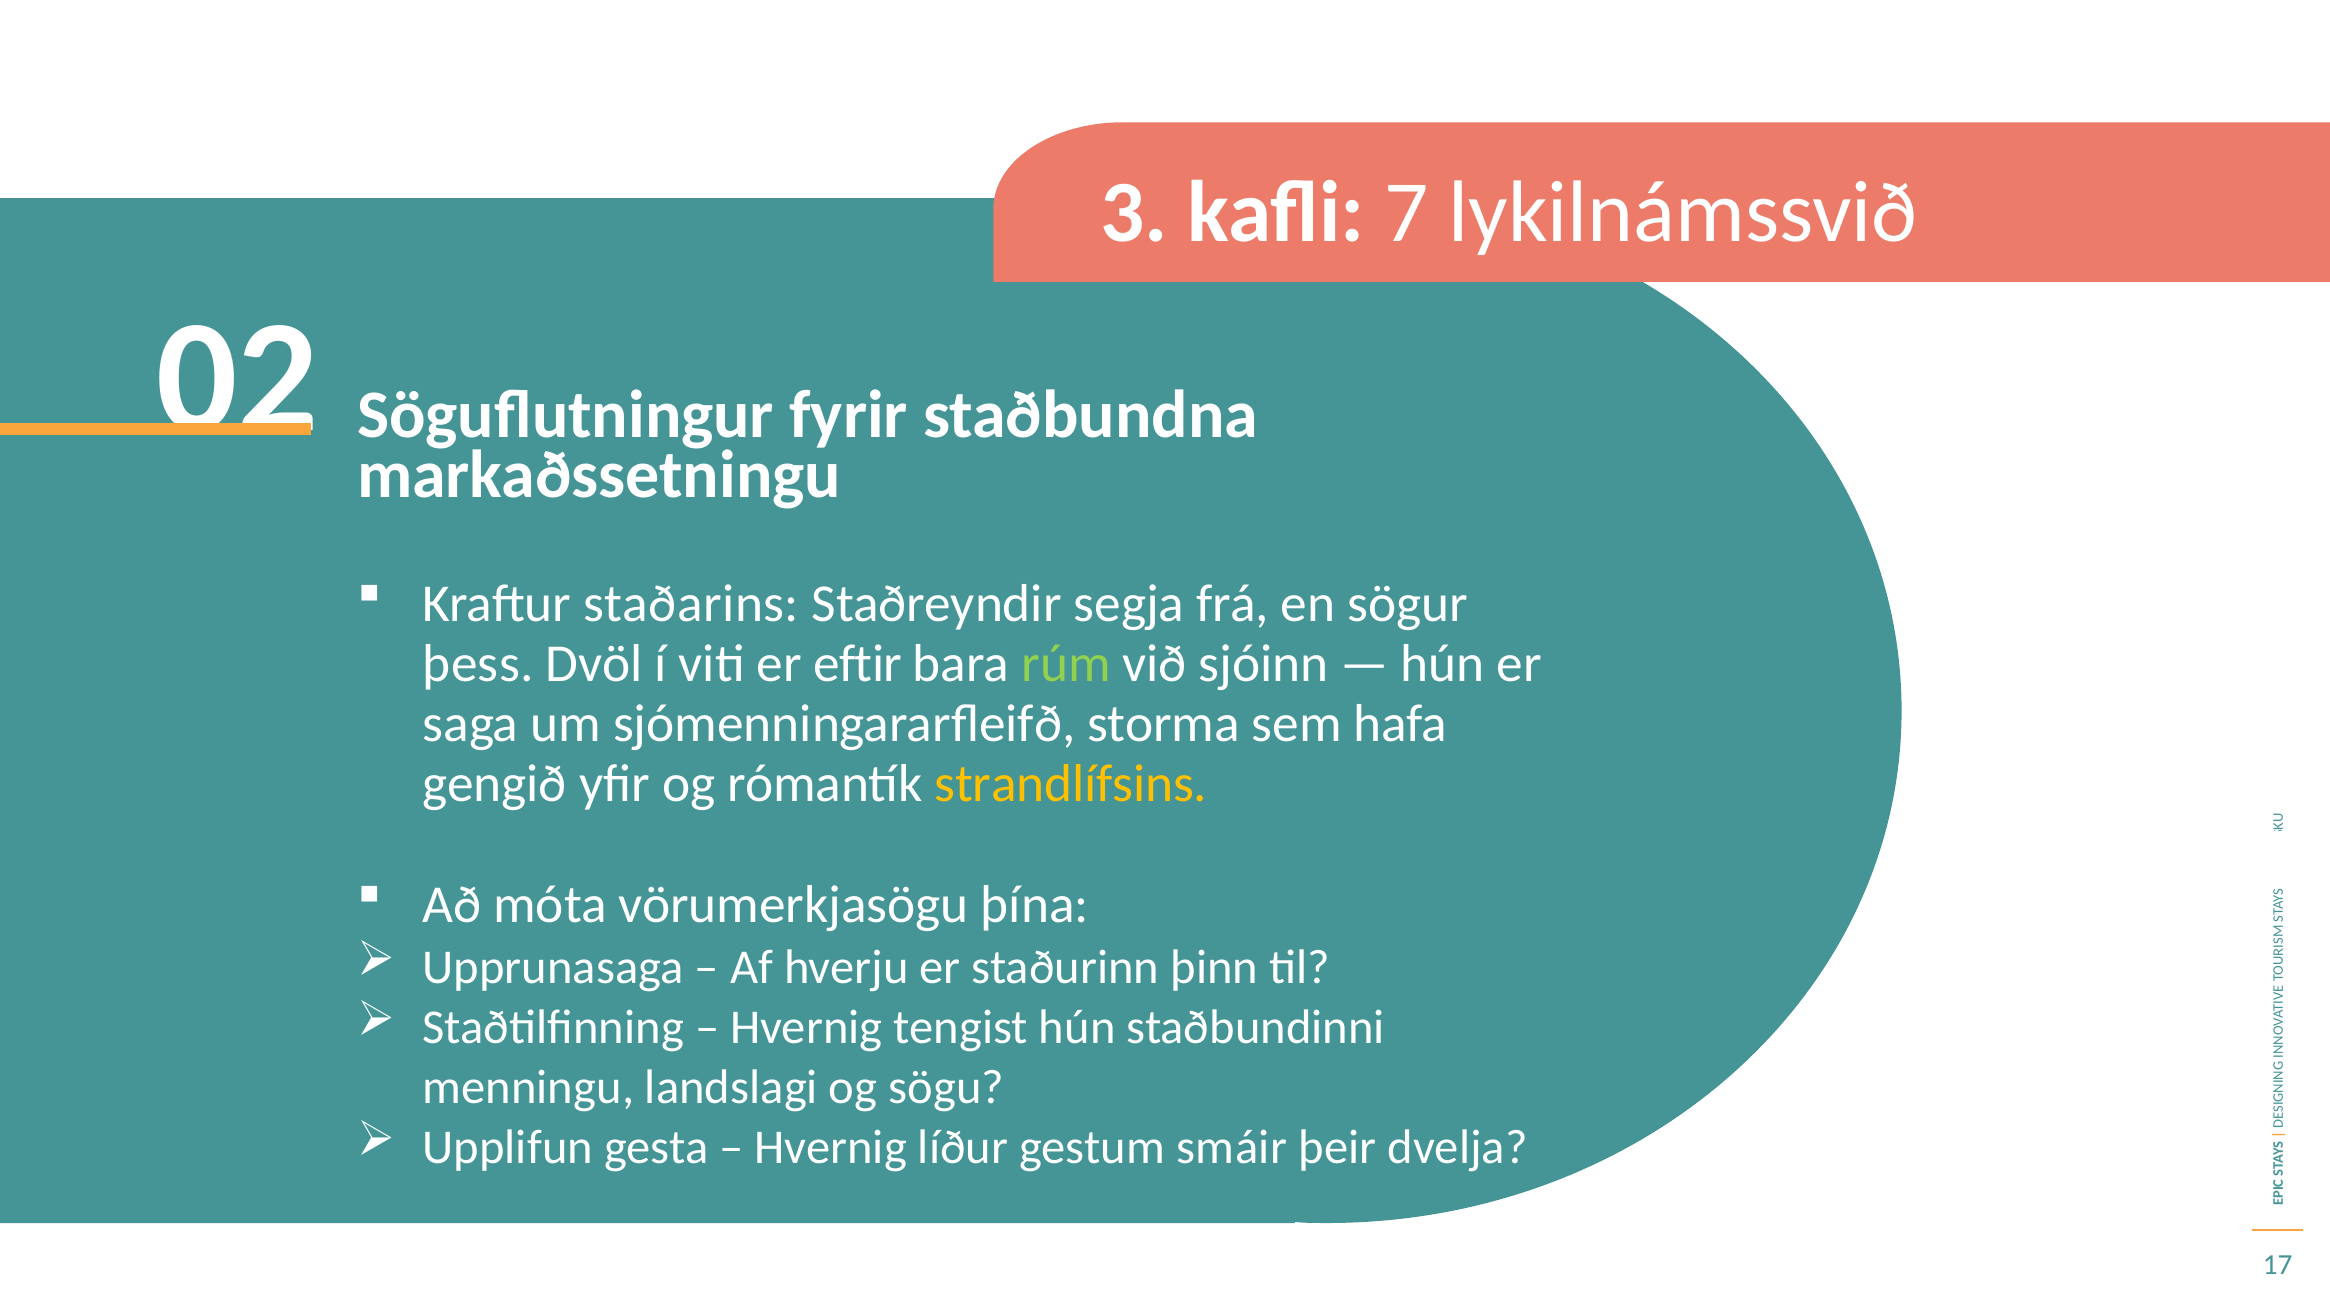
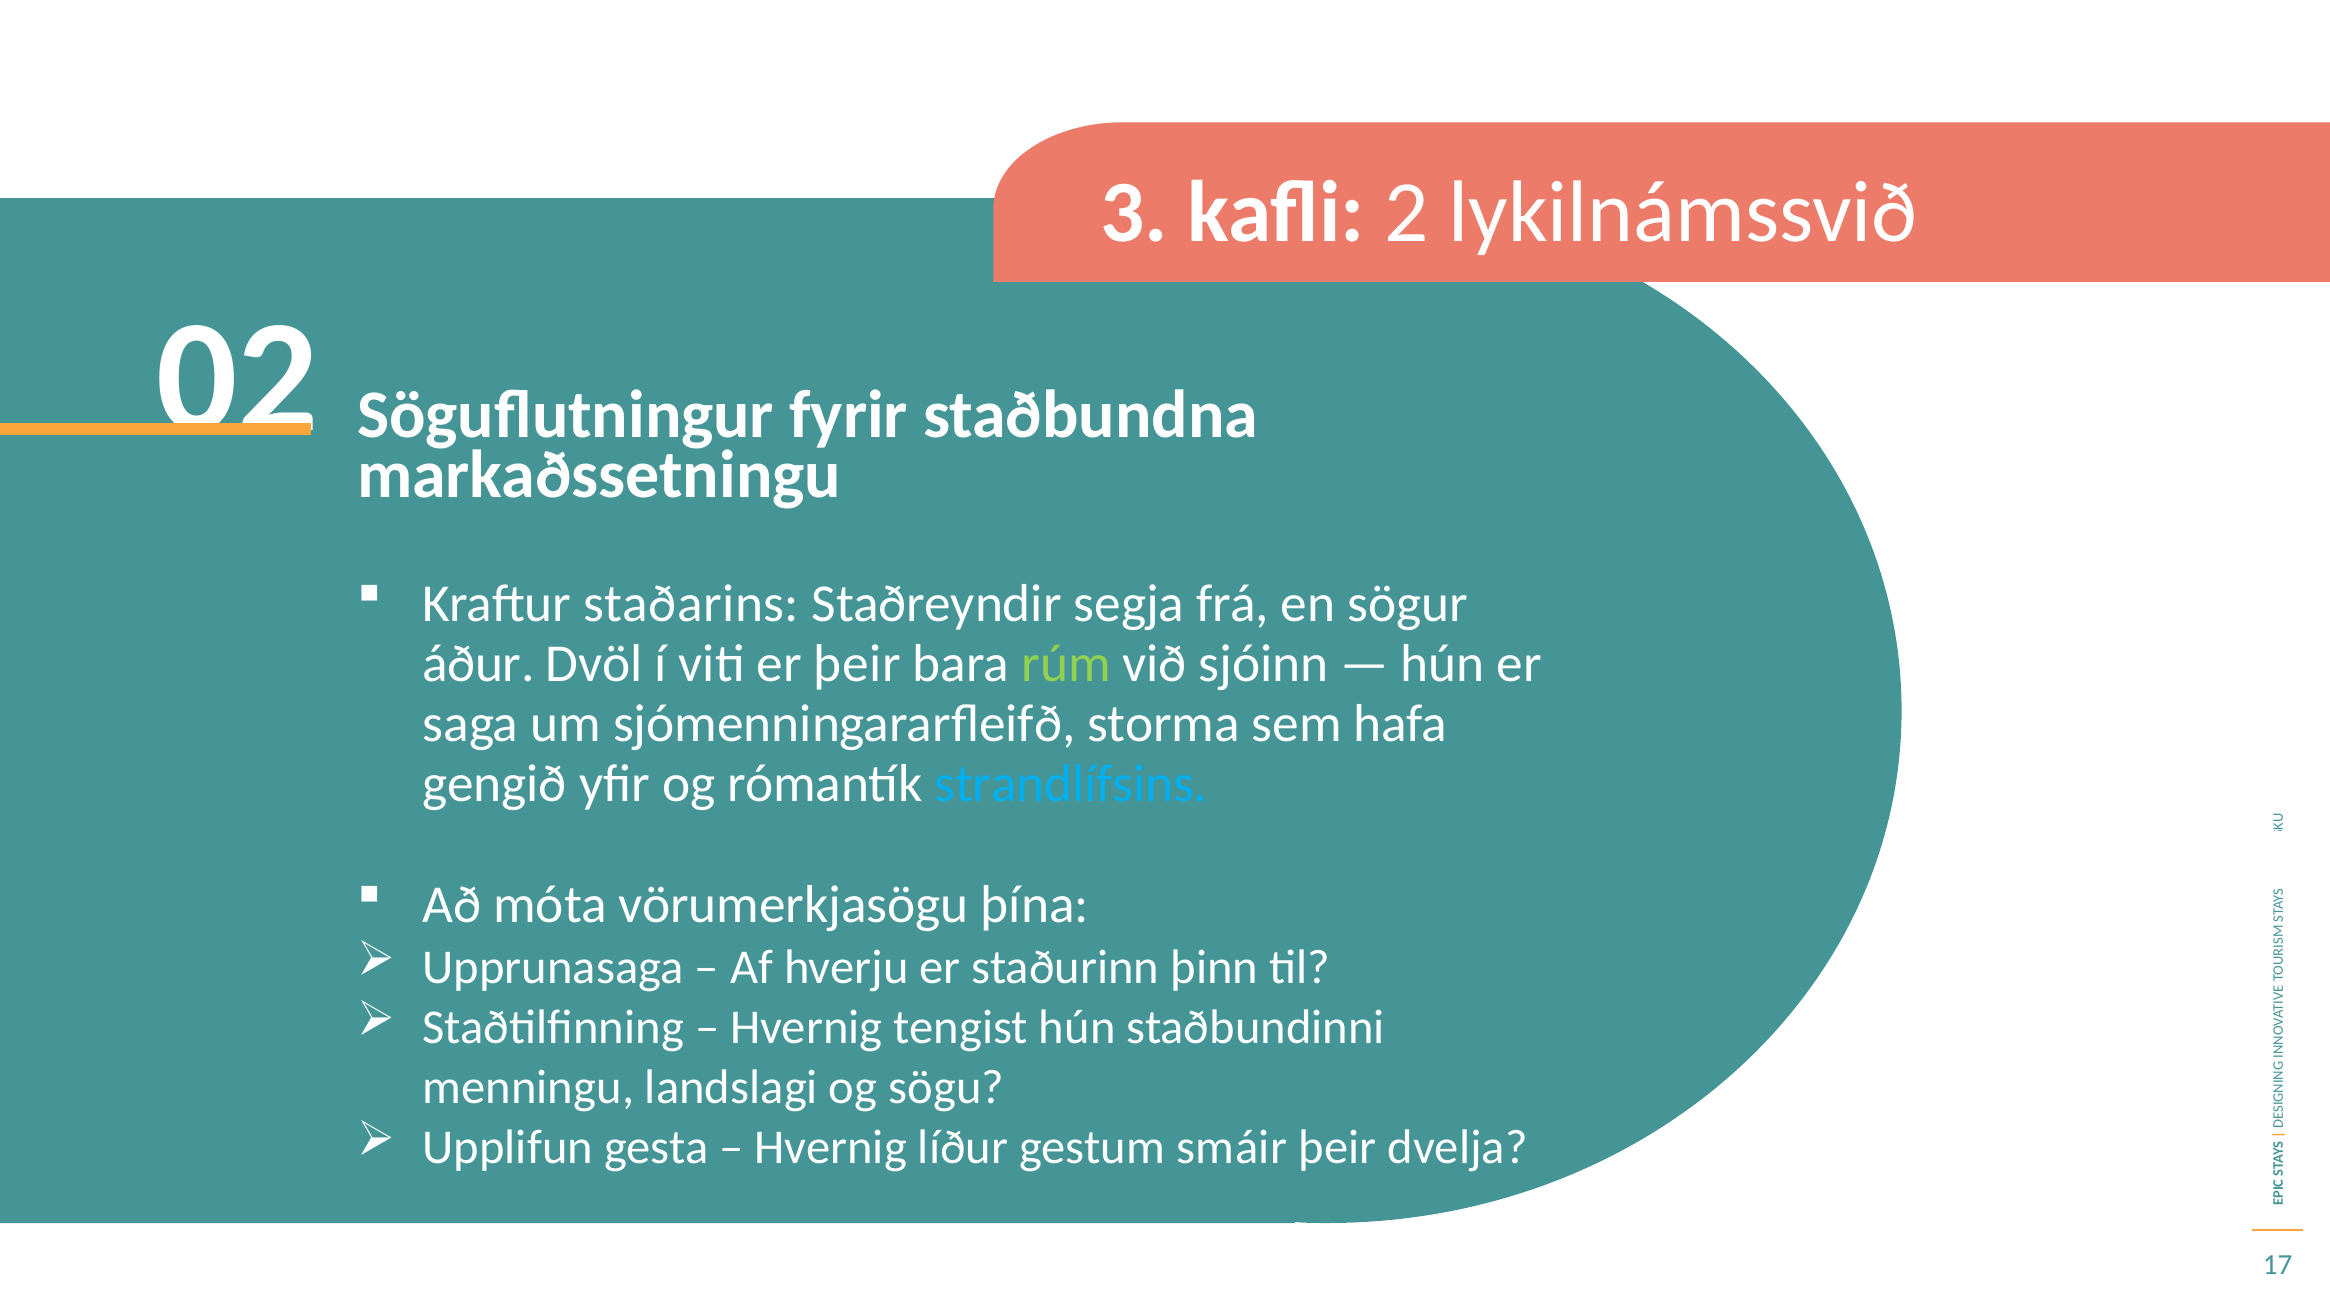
7: 7 -> 2
þess: þess -> áður
er eftir: eftir -> þeir
strandlífsins colour: yellow -> light blue
